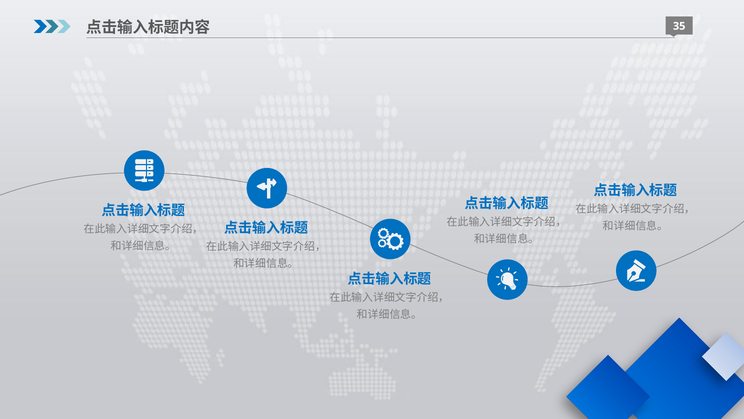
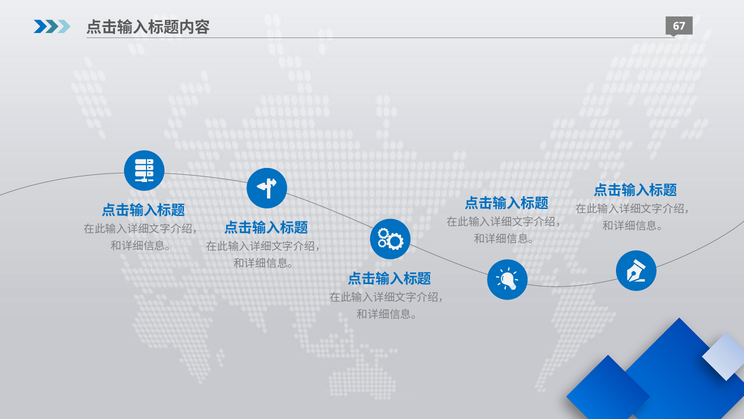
35: 35 -> 67
